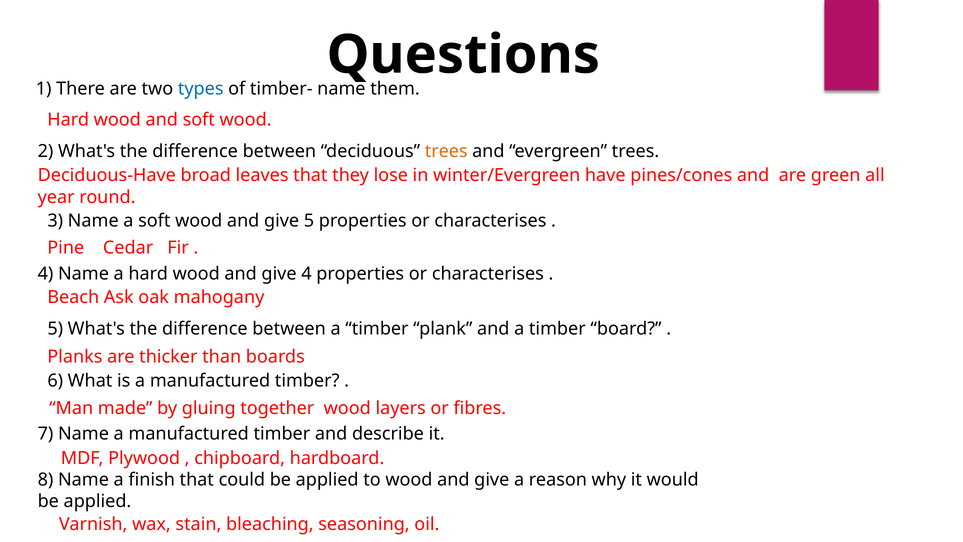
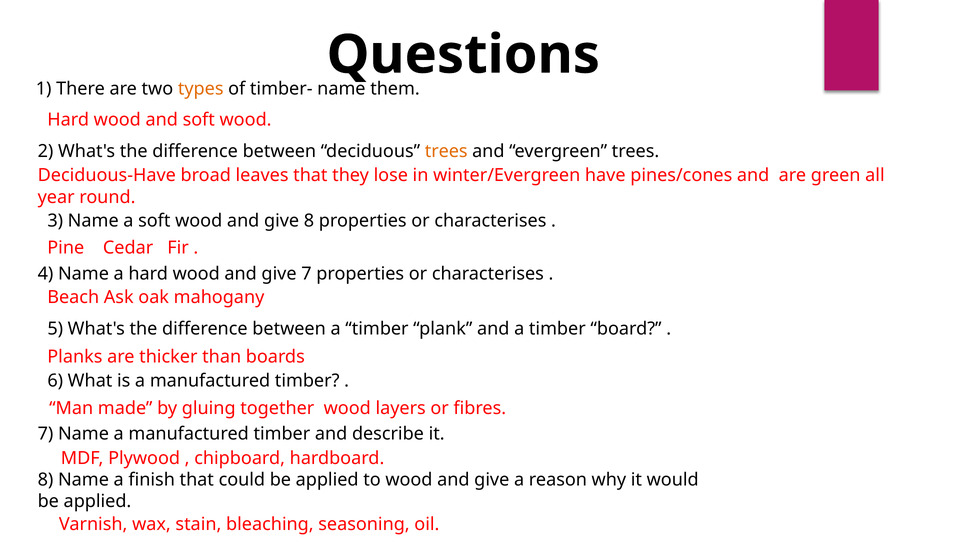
types colour: blue -> orange
give 5: 5 -> 8
give 4: 4 -> 7
